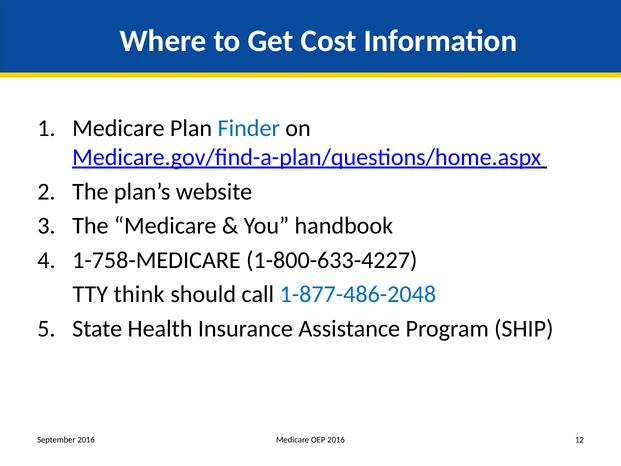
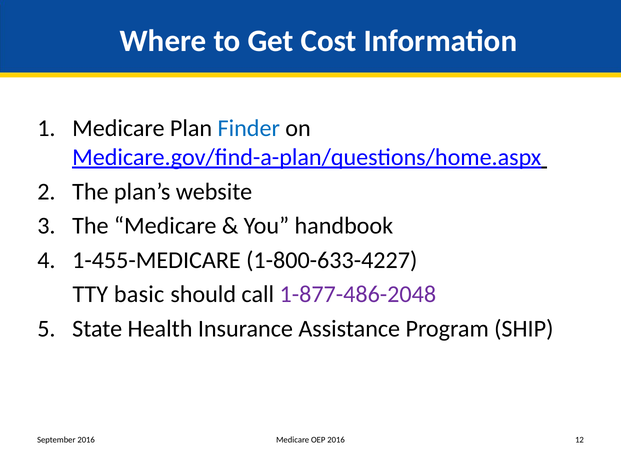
1-758-MEDICARE: 1-758-MEDICARE -> 1-455-MEDICARE
think: think -> basic
1-877-486-2048 colour: blue -> purple
